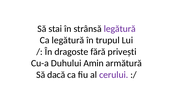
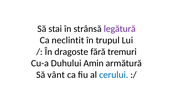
Ca legătură: legătură -> neclintit
privești: privești -> tremuri
dacă: dacă -> vânt
cerului colour: purple -> blue
